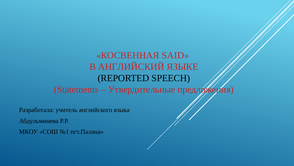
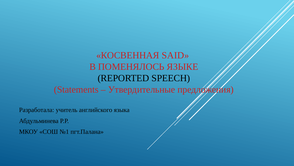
АНГЛИЙСКИЙ: АНГЛИЙСКИЙ -> ПОМЕНЯЛОСЬ
